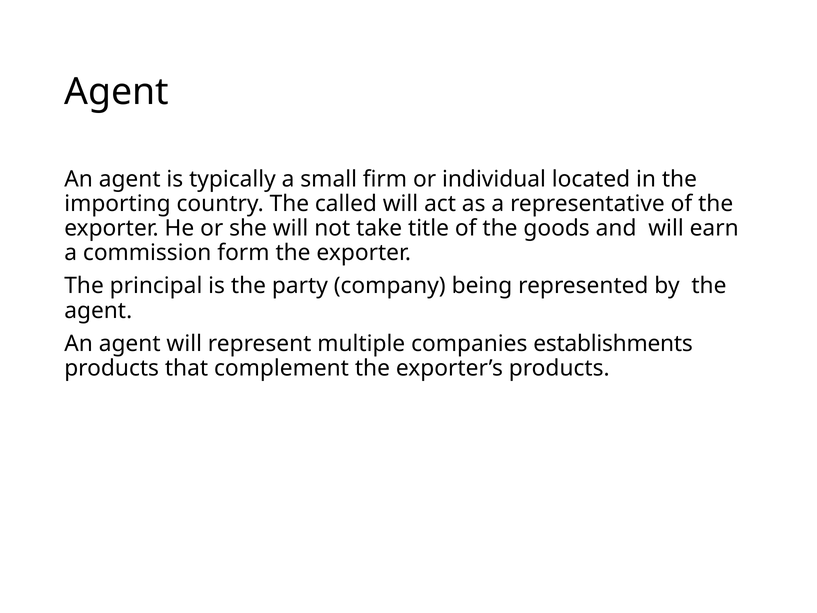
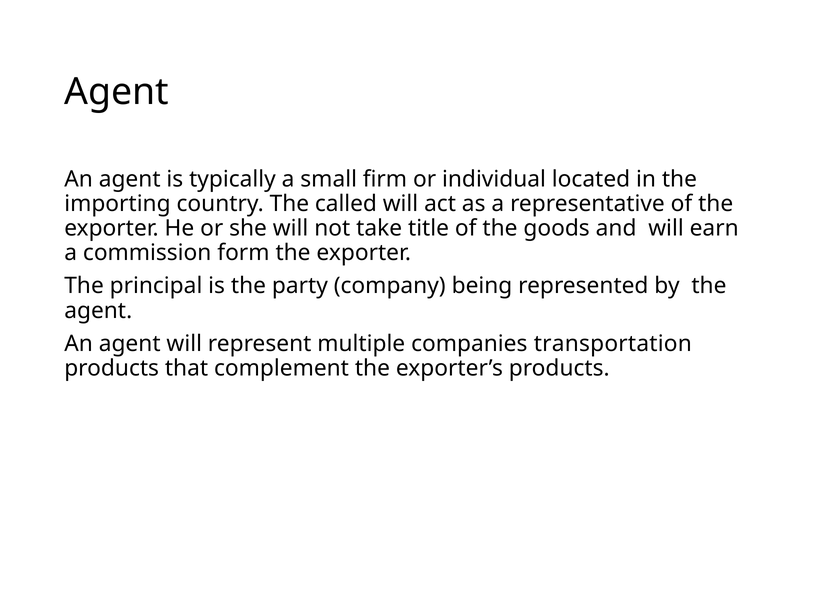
establishments: establishments -> transportation
